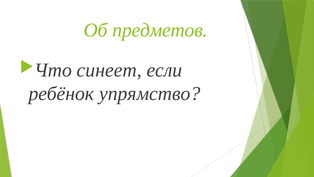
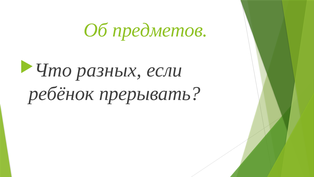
синеет: синеет -> разных
упрямство: упрямство -> прерывать
